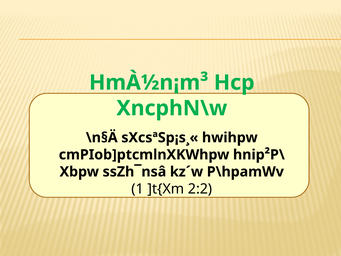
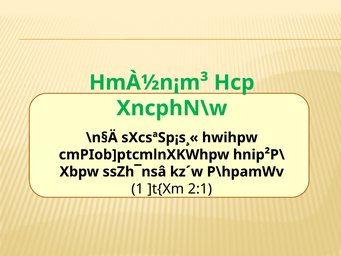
2:2: 2:2 -> 2:1
